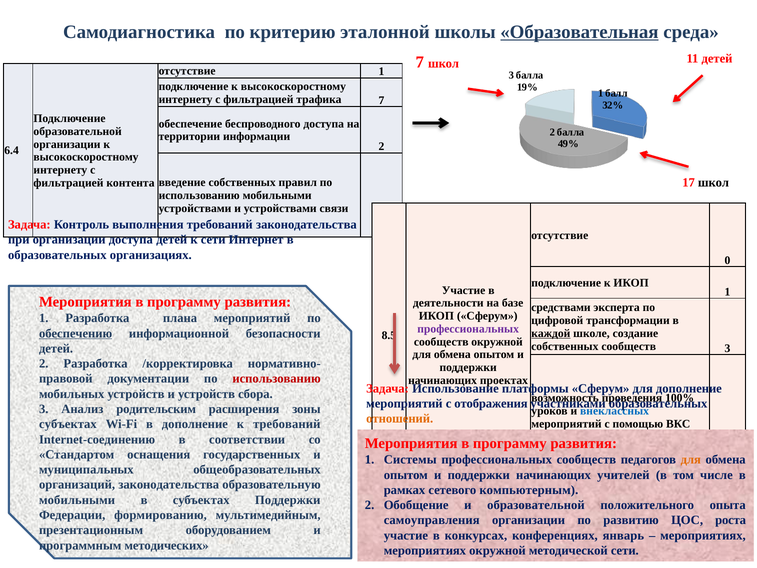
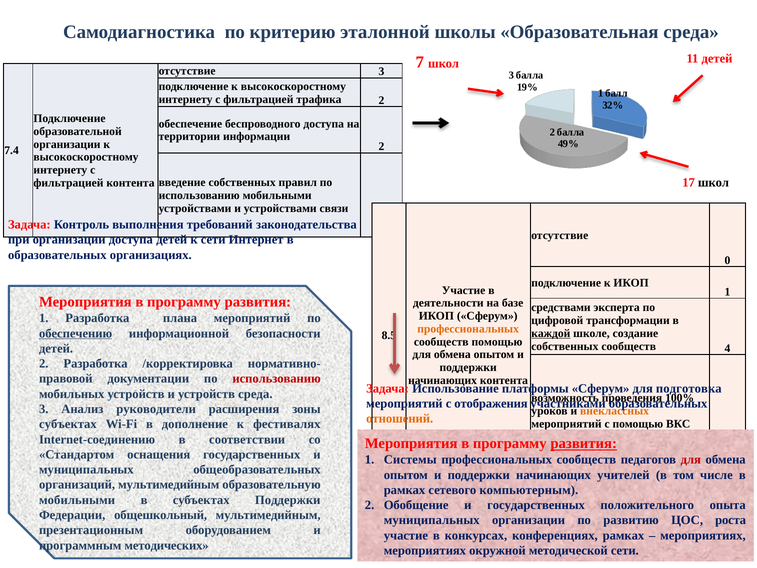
Образовательная underline: present -> none
отсутствие 1: 1 -> 3
трафика 7: 7 -> 2
6.4: 6.4 -> 7.4
профессиональных at (468, 329) colour: purple -> orange
сообществ окружной: окружной -> помощью
сообществ 3: 3 -> 4
начинающих проектах: проектах -> контента
для дополнение: дополнение -> подготовка
устройств сбора: сбора -> среда
родительским: родительским -> руководители
внеклассных colour: blue -> orange
к требований: требований -> фестивалях
развития at (584, 443) underline: none -> present
для at (691, 460) colour: orange -> red
организаций законодательства: законодательства -> мультимедийным
и образовательной: образовательной -> государственных
формированию: формированию -> общешкольный
самоуправления at (432, 520): самоуправления -> муниципальных
конференциях январь: январь -> рамках
